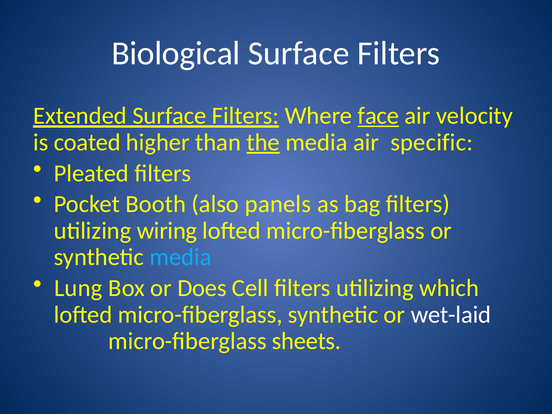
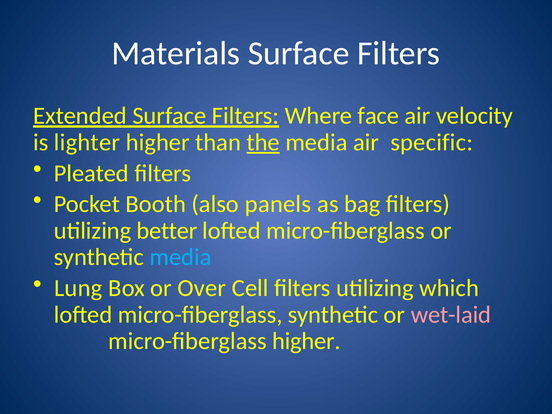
Biological: Biological -> Materials
face underline: present -> none
coated: coated -> lighter
wiring: wiring -> better
Does: Does -> Over
wet-laid colour: white -> pink
micro-fiberglass sheets: sheets -> higher
